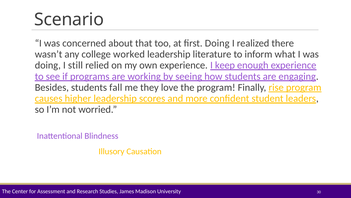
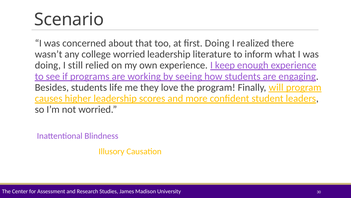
college worked: worked -> worried
fall: fall -> life
rise: rise -> will
